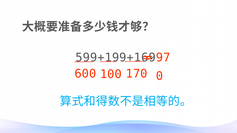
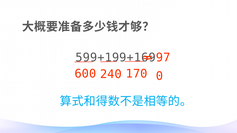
100: 100 -> 240
